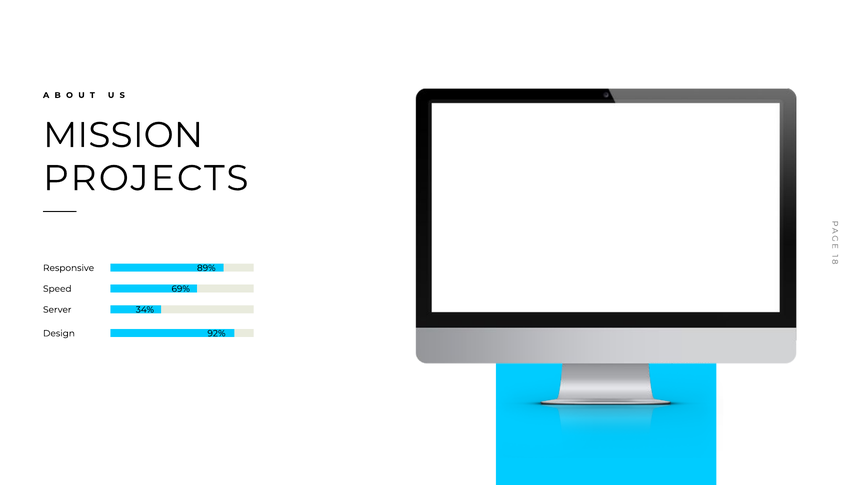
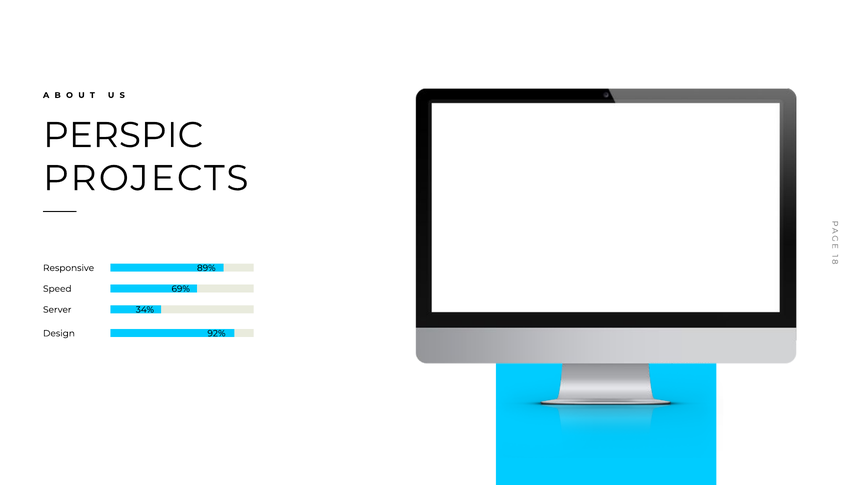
MISSION: MISSION -> PERSPIC
